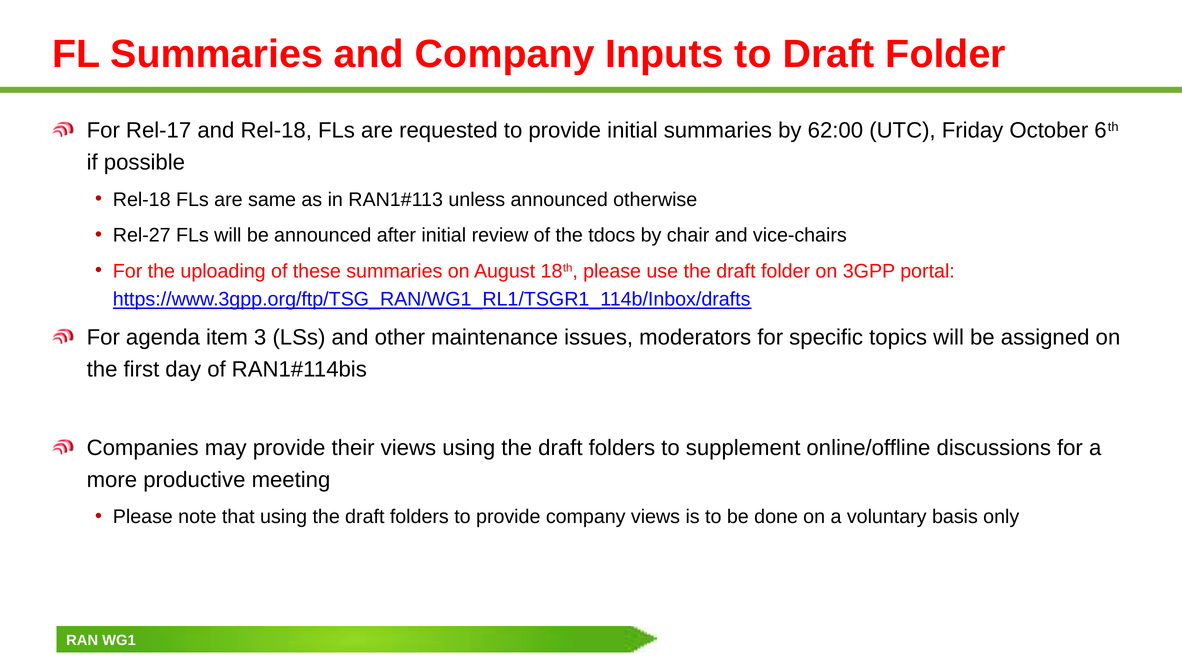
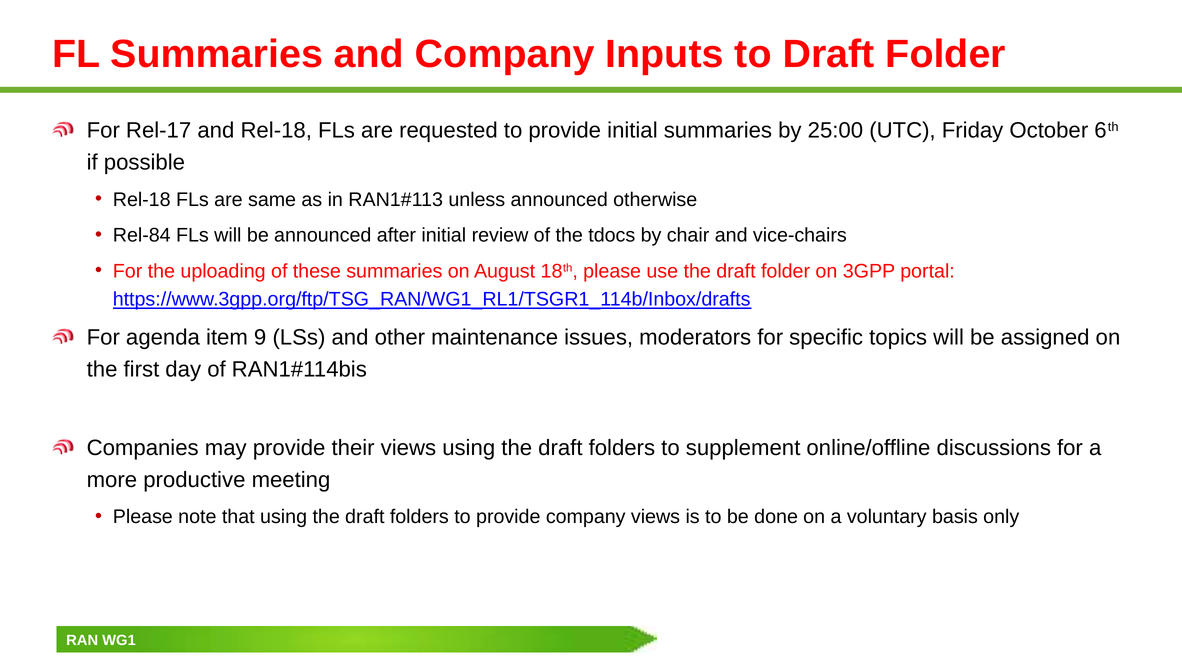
62:00: 62:00 -> 25:00
Rel-27: Rel-27 -> Rel-84
3: 3 -> 9
